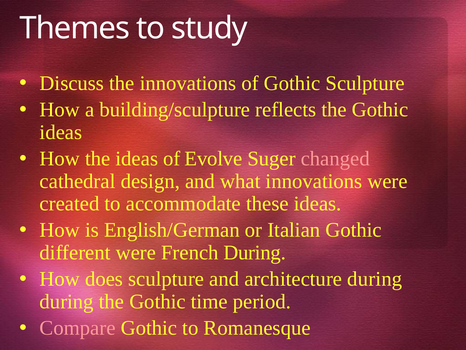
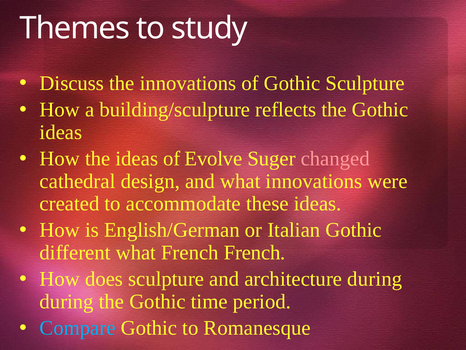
different were: were -> what
French During: During -> French
Compare colour: pink -> light blue
